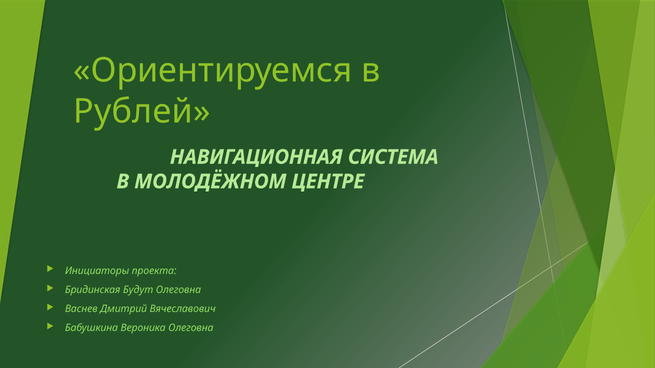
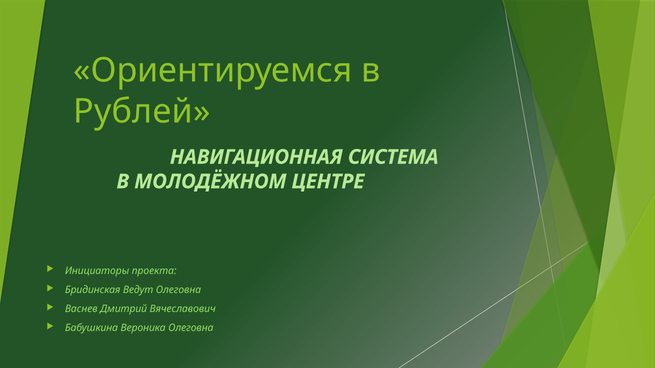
Будут: Будут -> Ведут
